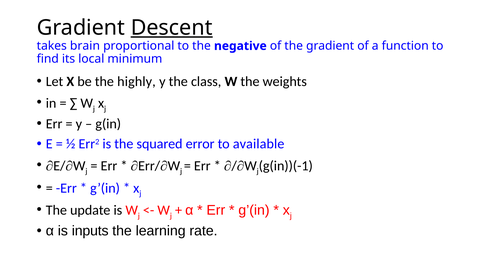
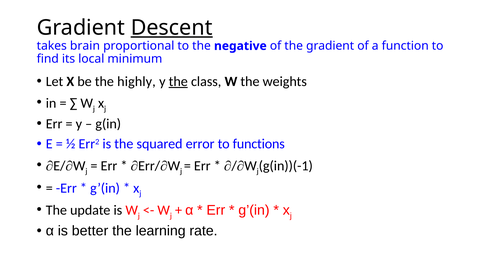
the at (178, 81) underline: none -> present
available: available -> functions
inputs: inputs -> better
